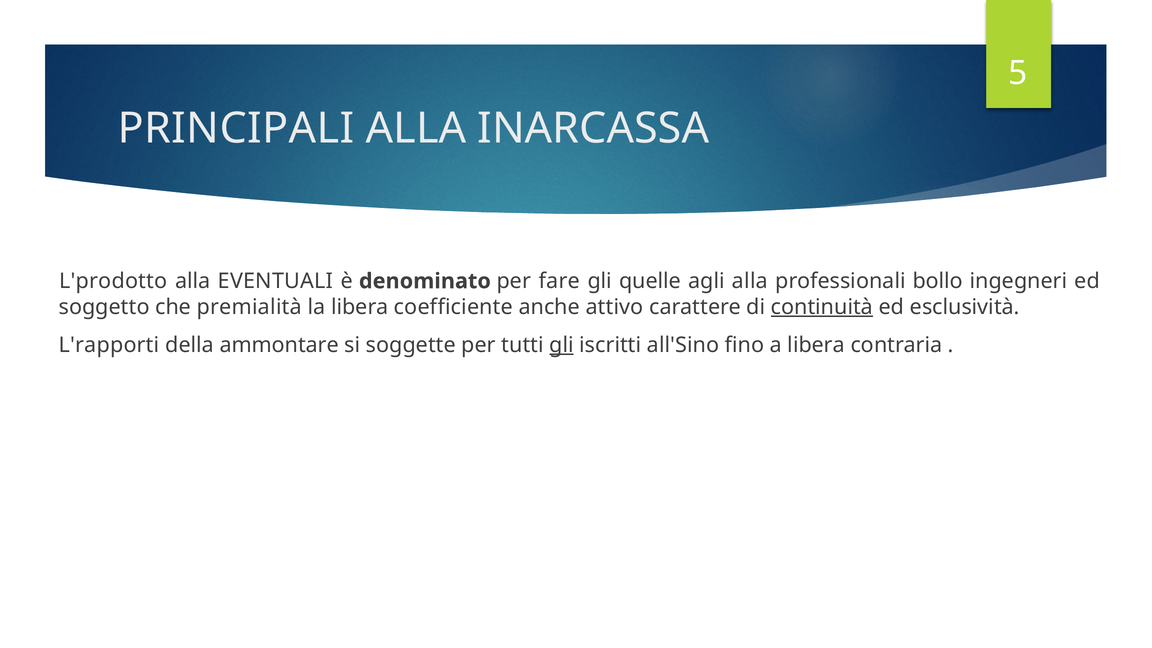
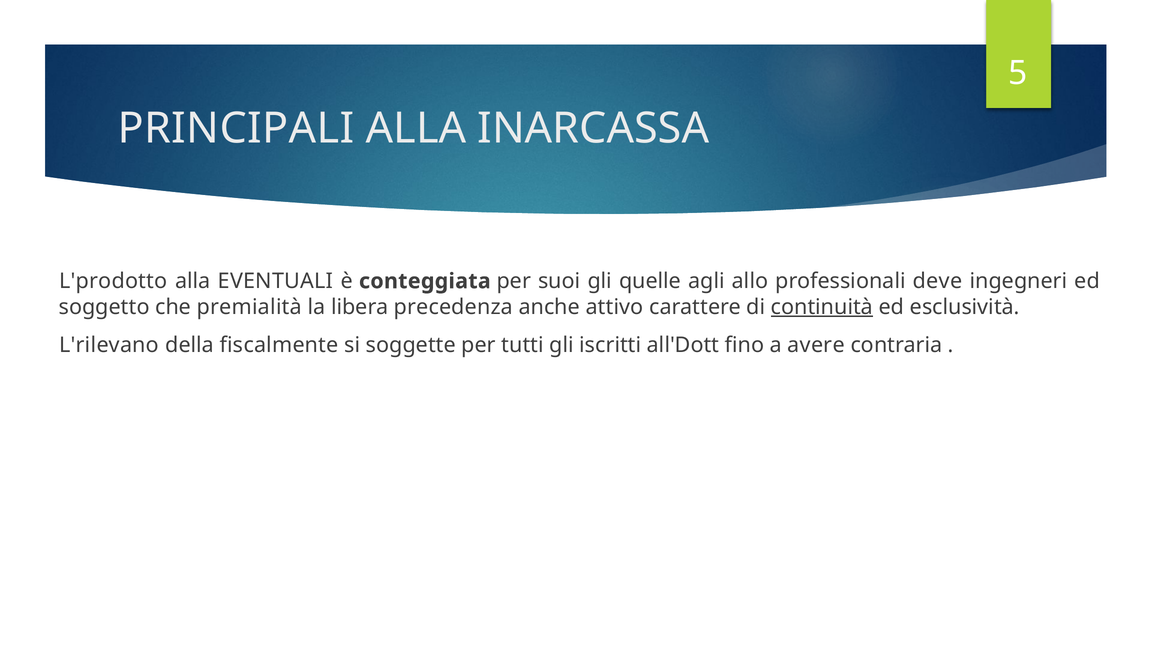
denominato: denominato -> conteggiata
fare: fare -> suoi
agli alla: alla -> allo
bollo: bollo -> deve
coefficiente: coefficiente -> precedenza
L'rapporti: L'rapporti -> L'rilevano
ammontare: ammontare -> fiscalmente
gli at (562, 345) underline: present -> none
all'Sino: all'Sino -> all'Dott
a libera: libera -> avere
